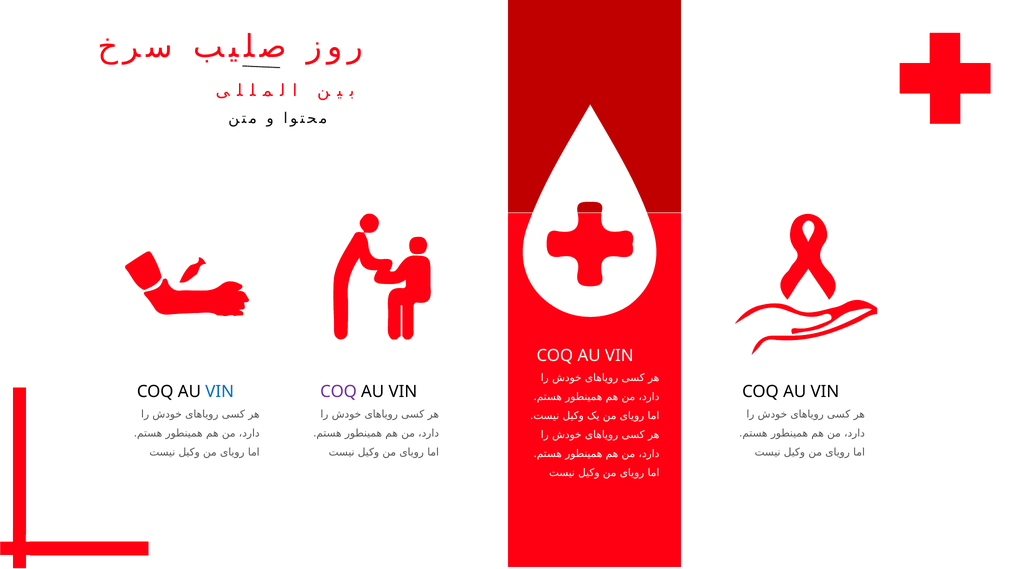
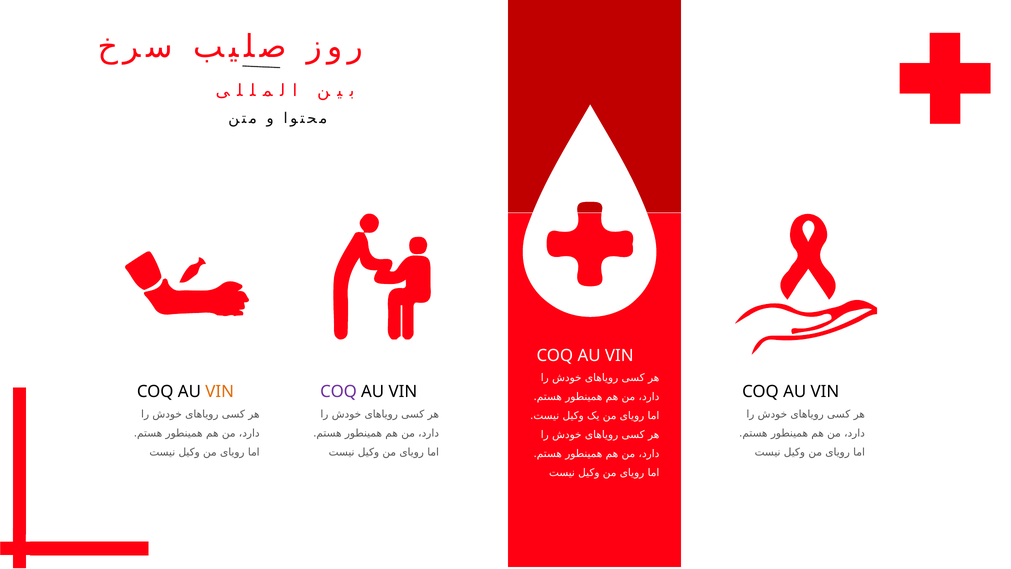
VIN at (220, 391) colour: blue -> orange
